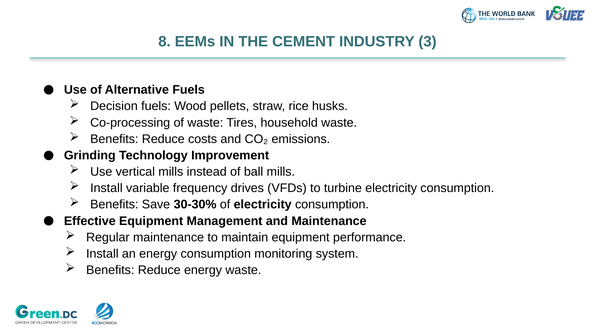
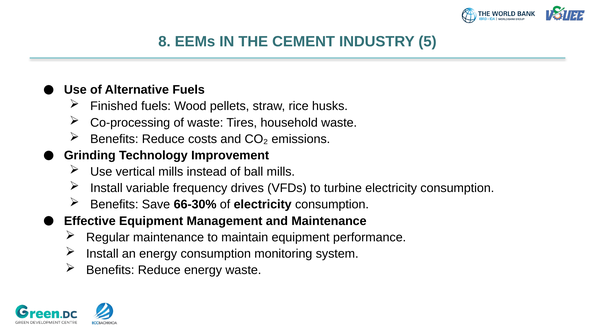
3: 3 -> 5
Decision: Decision -> Finished
30-30%: 30-30% -> 66-30%
